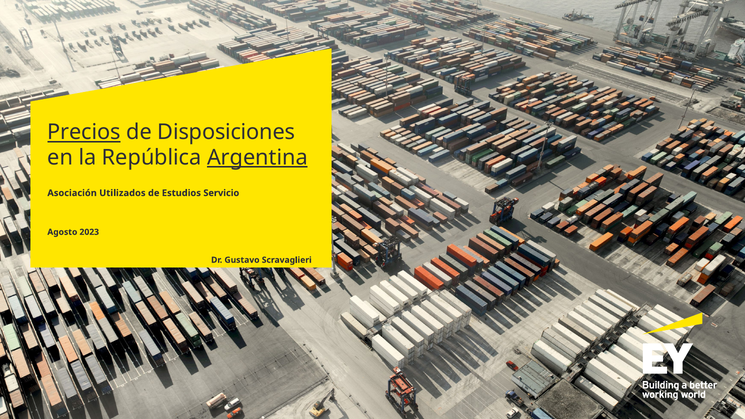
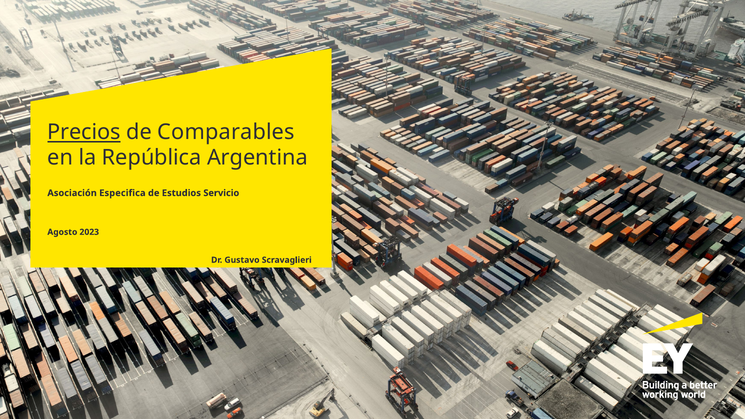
Disposiciones: Disposiciones -> Comparables
Argentina underline: present -> none
Utilizados: Utilizados -> Especifica
